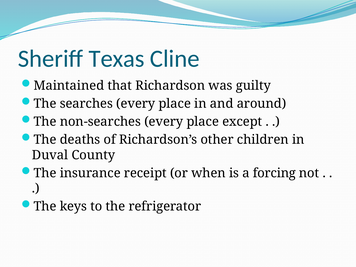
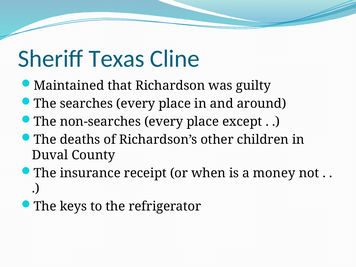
forcing: forcing -> money
